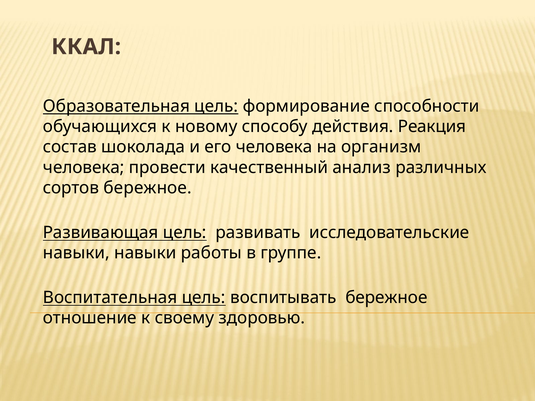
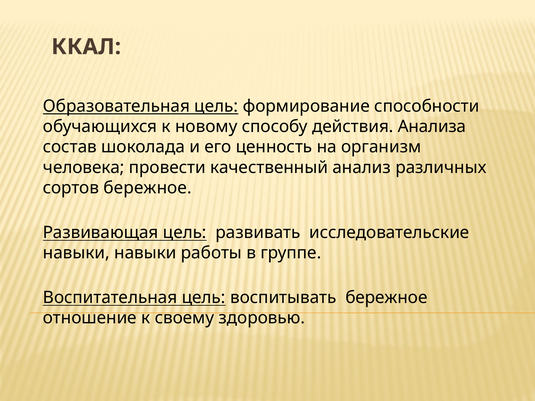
Реакция: Реакция -> Анализа
его человека: человека -> ценность
